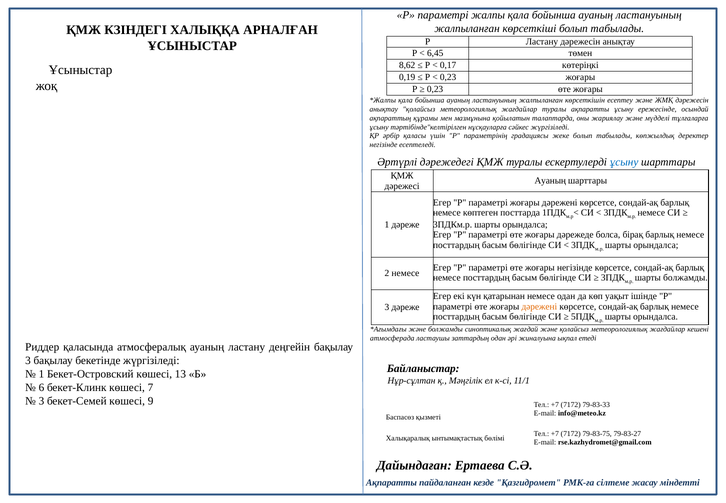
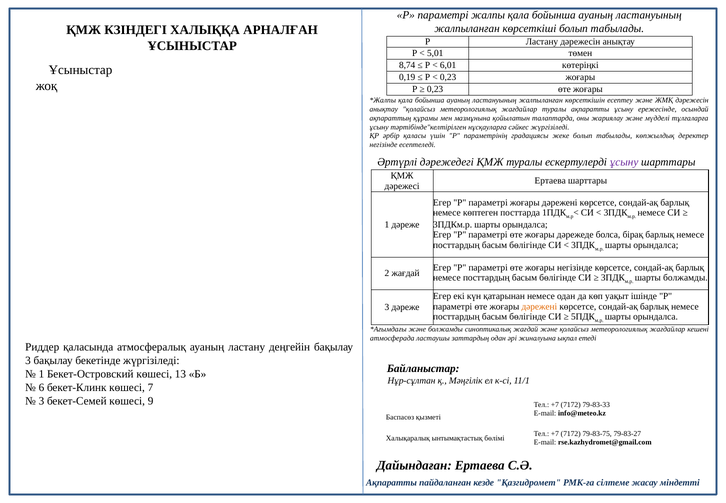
6,45: 6,45 -> 5,01
8,62: 8,62 -> 8,74
0,17: 0,17 -> 6,01
ұсыну at (624, 162) colour: blue -> purple
Ауаның at (550, 181): Ауаның -> Ертаева
2 немесе: немесе -> жағдай
